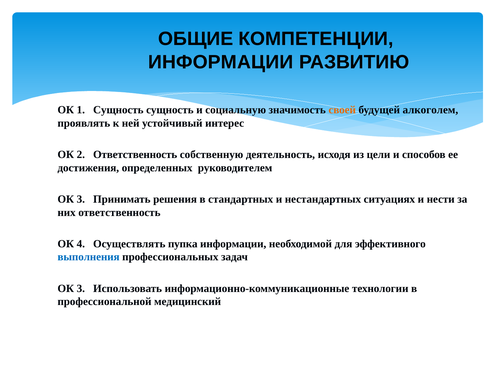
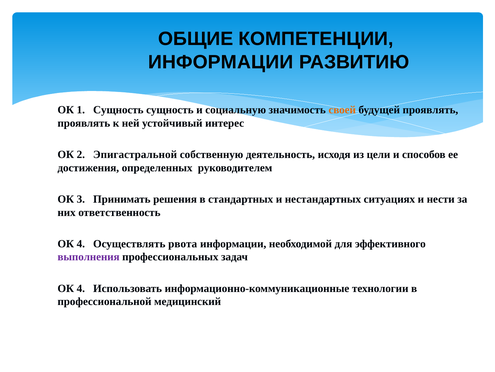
будущей алкоголем: алкоголем -> проявлять
2 Ответственность: Ответственность -> Эпигастральной
пупка: пупка -> рвота
выполнения colour: blue -> purple
3 at (81, 288): 3 -> 4
